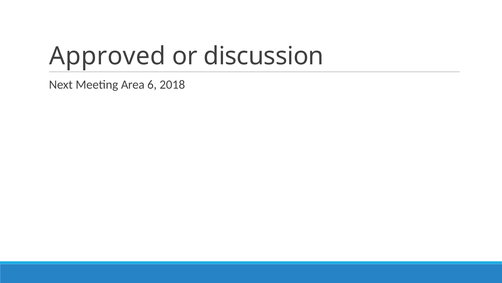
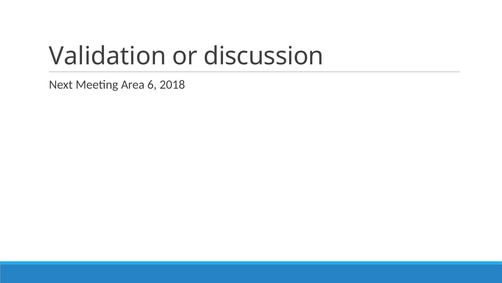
Approved: Approved -> Validation
